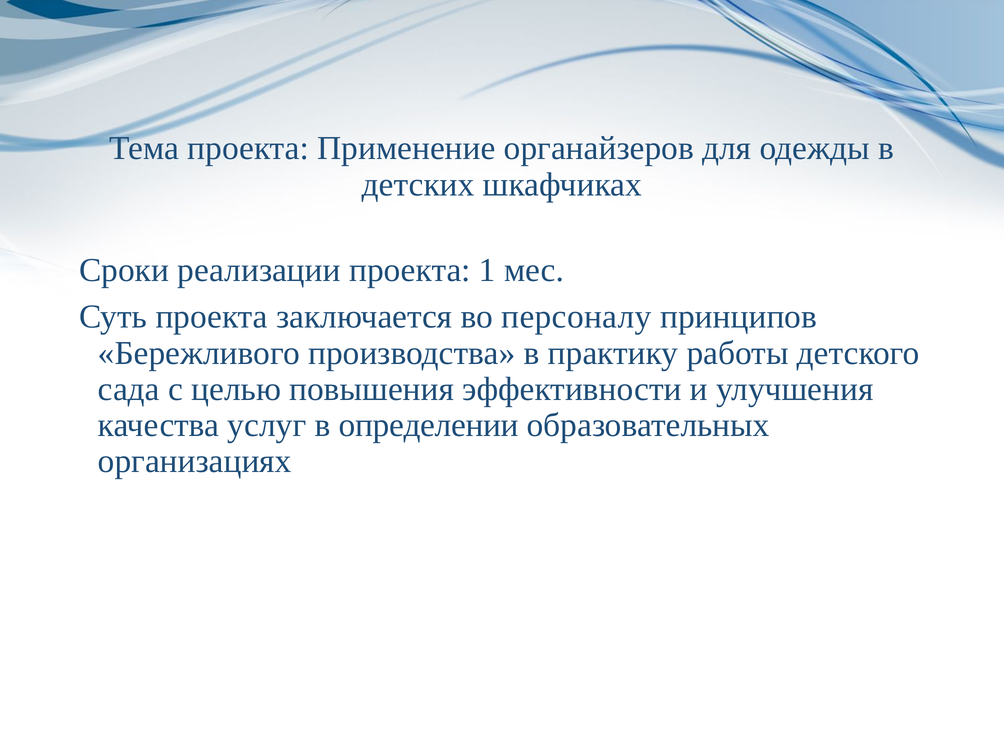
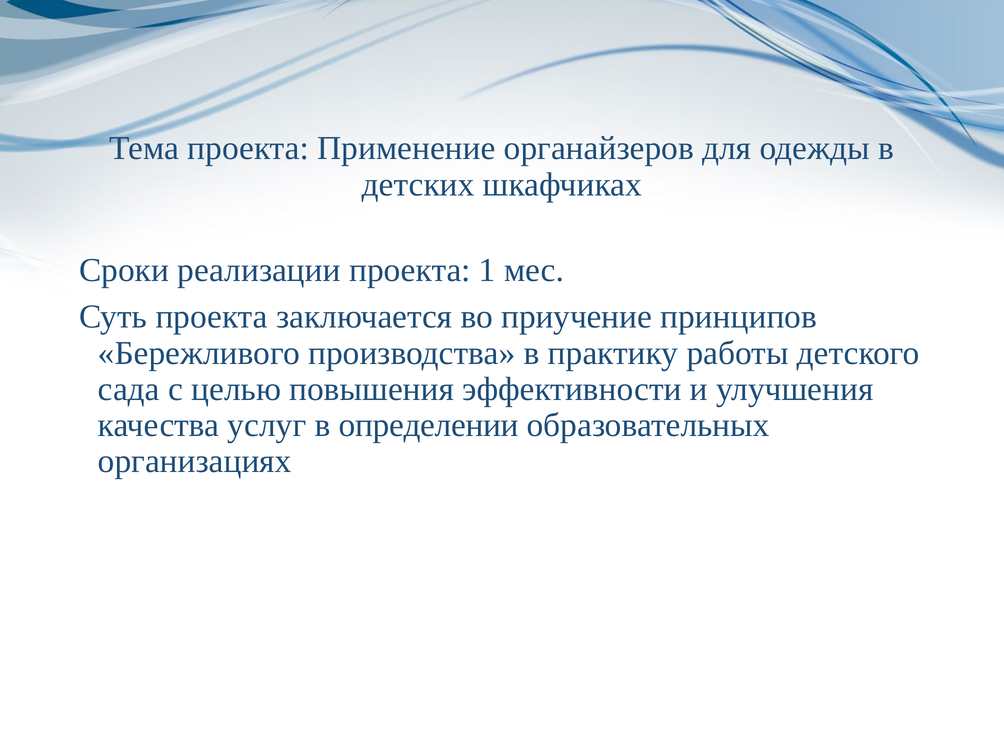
персоналу: персоналу -> приучение
